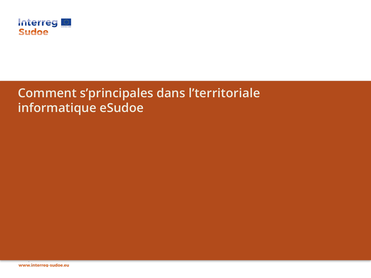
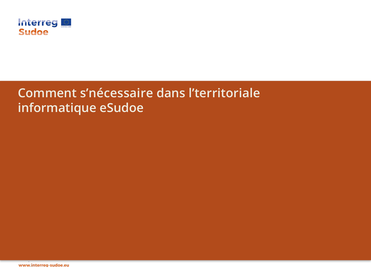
s’principales: s’principales -> s’nécessaire
